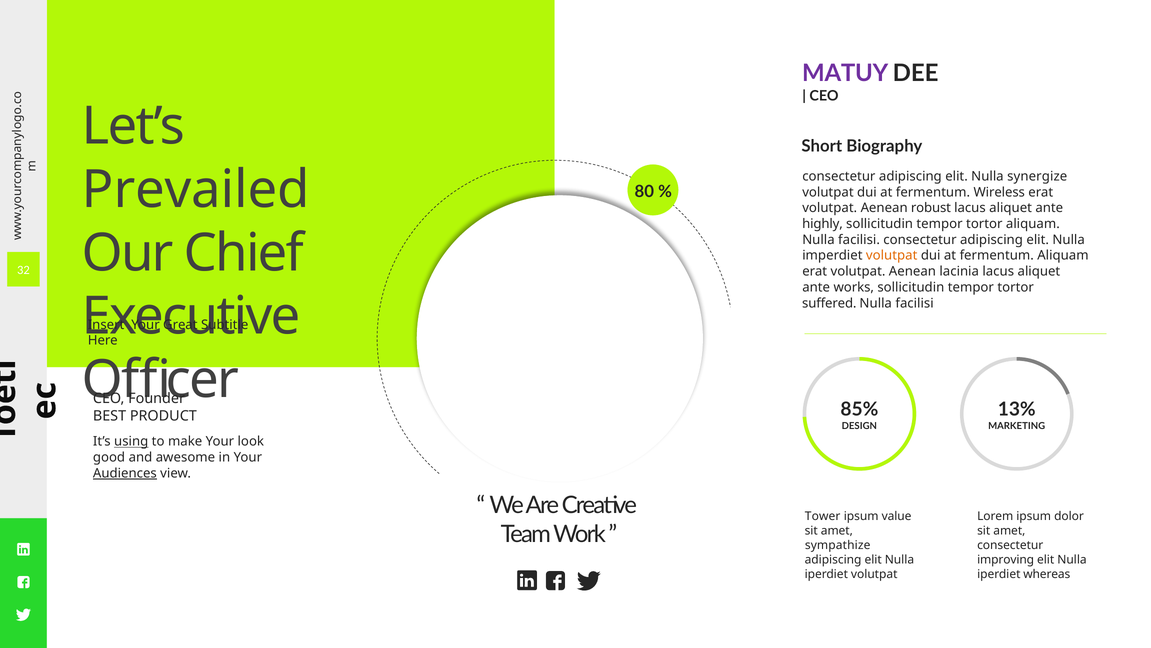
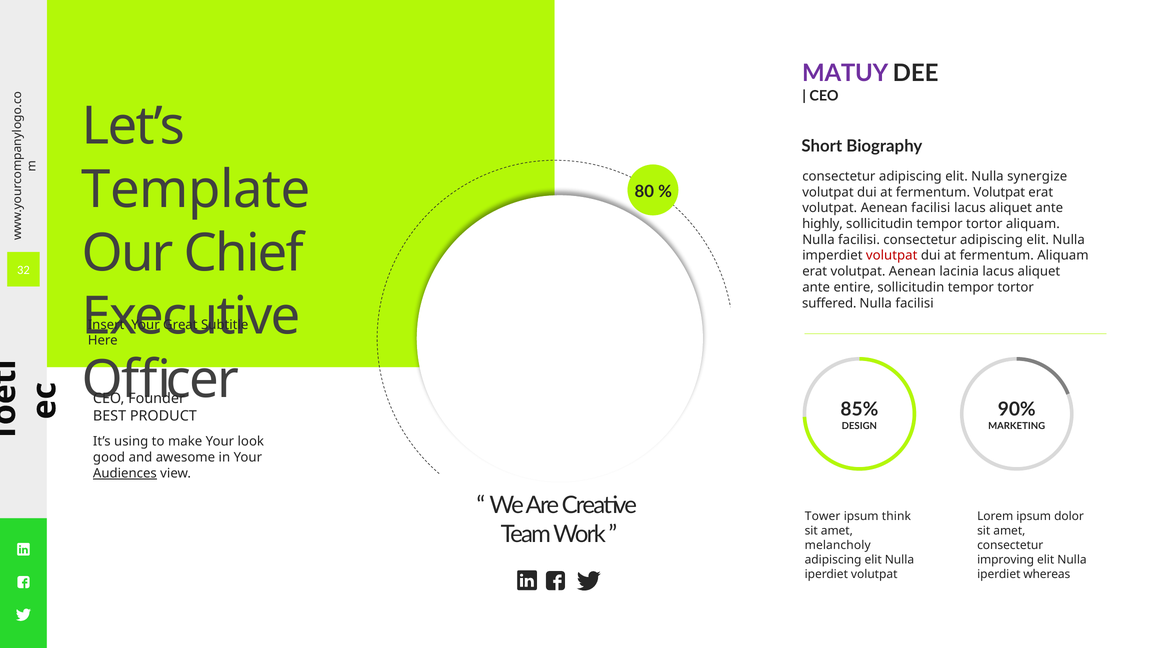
Prevailed: Prevailed -> Template
fermentum Wireless: Wireless -> Volutpat
Aenean robust: robust -> facilisi
volutpat at (892, 255) colour: orange -> red
works: works -> entire
13%: 13% -> 90%
using underline: present -> none
value: value -> think
sympathize: sympathize -> melancholy
